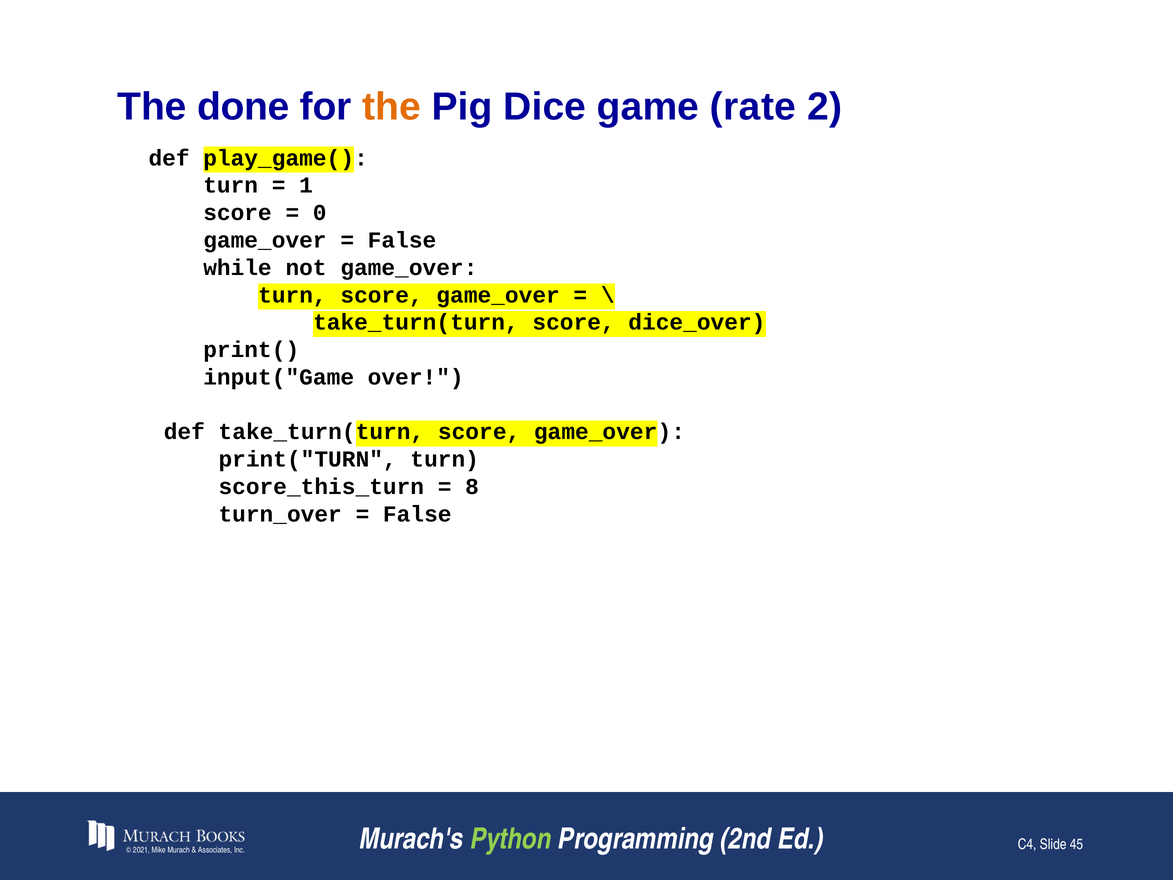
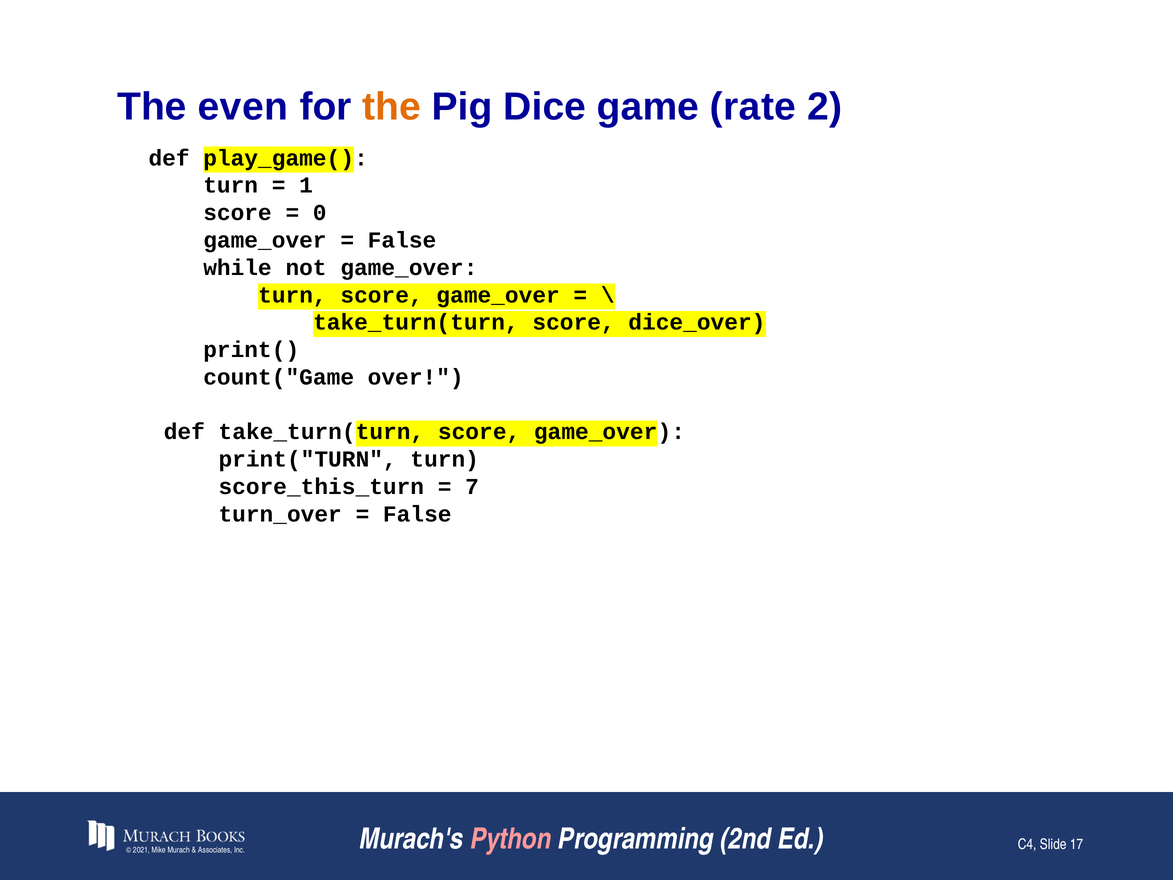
done: done -> even
input("Game: input("Game -> count("Game
8: 8 -> 7
Python colour: light green -> pink
45: 45 -> 17
